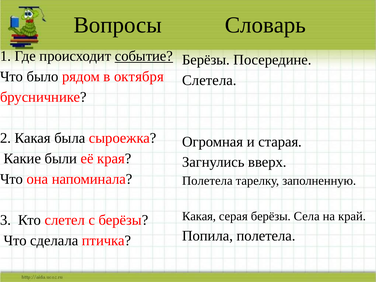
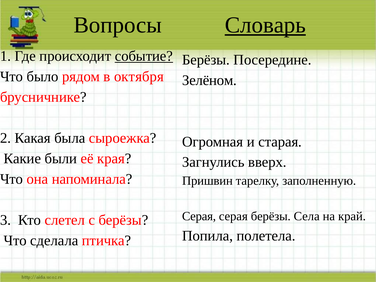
Словарь underline: none -> present
Слетела: Слетела -> Зелёном
Полетела at (207, 181): Полетела -> Пришвин
Какая at (199, 216): Какая -> Серая
